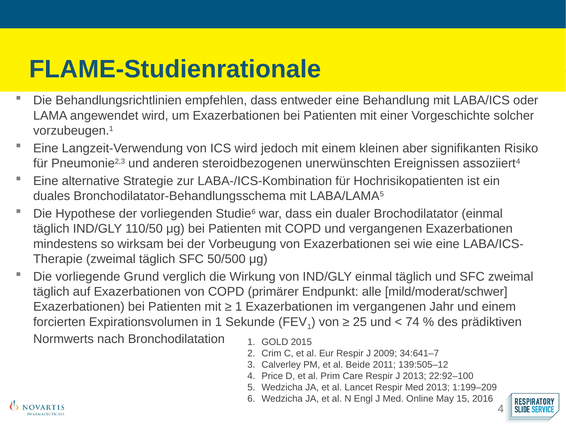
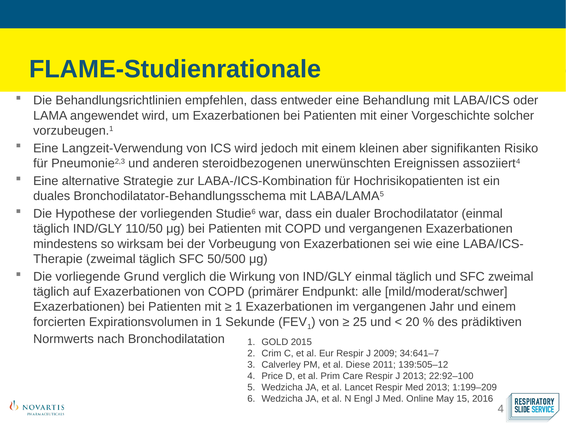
74: 74 -> 20
Beide: Beide -> Diese
